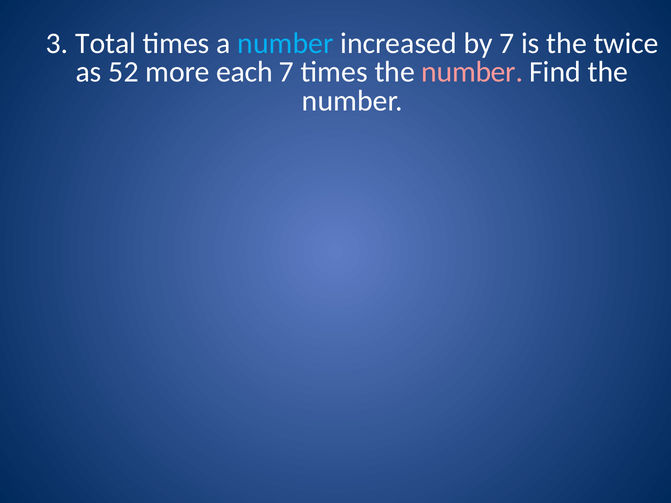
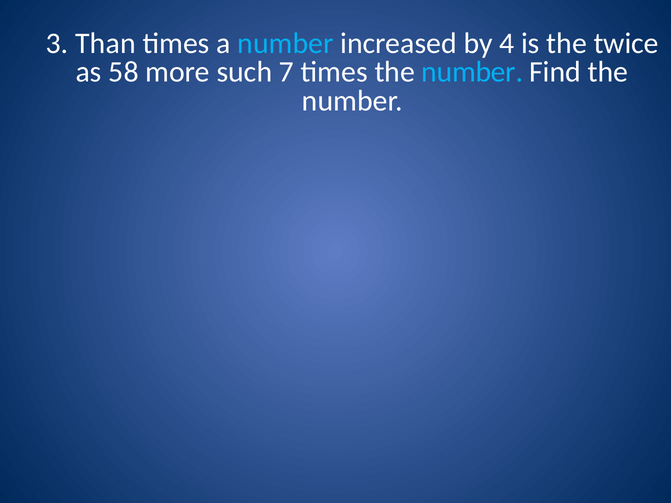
Total: Total -> Than
by 7: 7 -> 4
52: 52 -> 58
each: each -> such
number at (472, 72) colour: pink -> light blue
